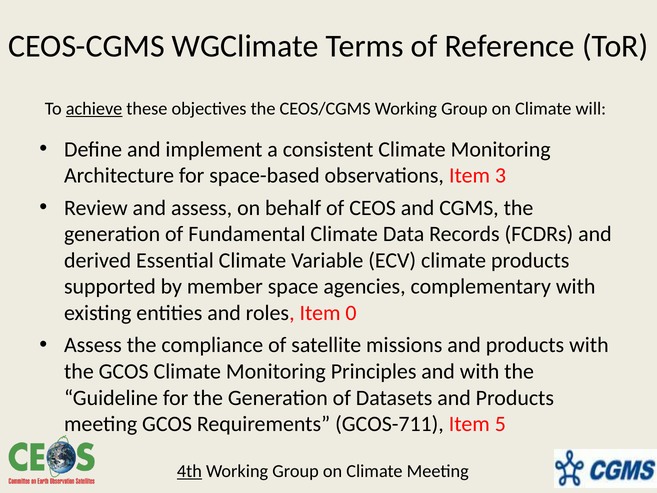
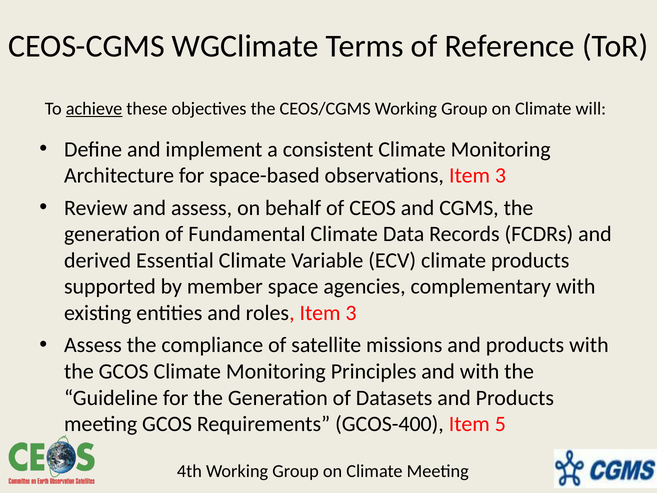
roles Item 0: 0 -> 3
GCOS-711: GCOS-711 -> GCOS-400
4th underline: present -> none
